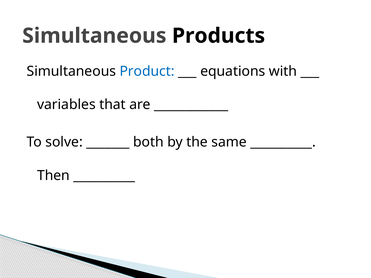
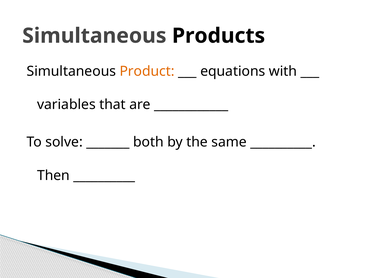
Product colour: blue -> orange
